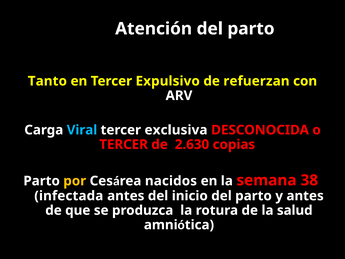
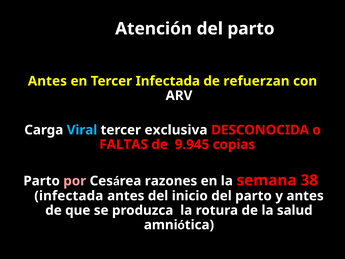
Tanto at (47, 81): Tanto -> Antes
Tercer Expulsivo: Expulsivo -> Infectada
TERCER at (124, 144): TERCER -> FALTAS
2.630: 2.630 -> 9.945
por colour: yellow -> pink
nacidos: nacidos -> razones
